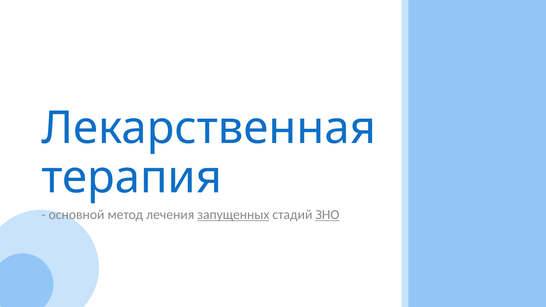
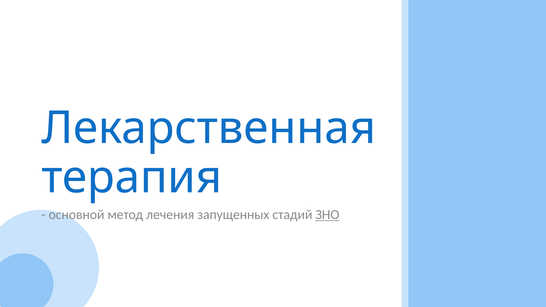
запущенных underline: present -> none
